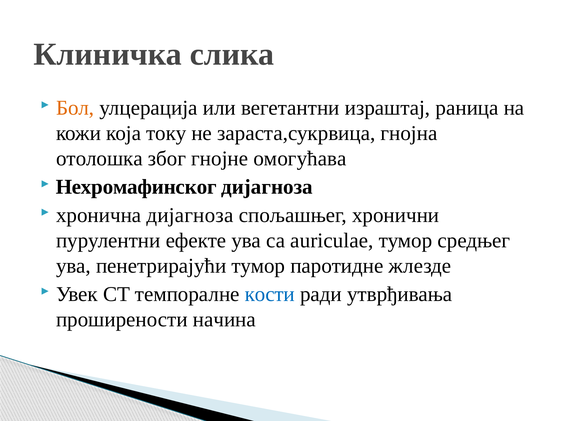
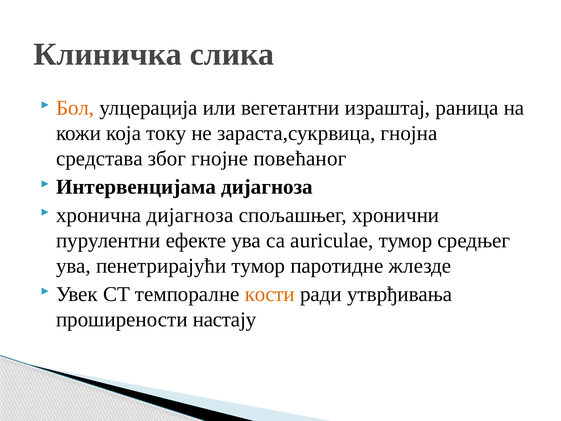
отолошка: отолошка -> средстава
омогућава: омогућава -> повећаног
Нехромафинског: Нехромафинског -> Интервенцијама
кости colour: blue -> orange
начина: начина -> настају
